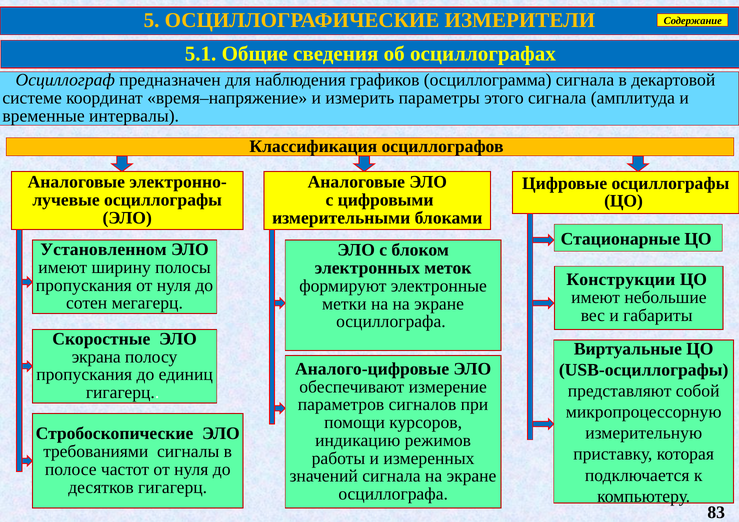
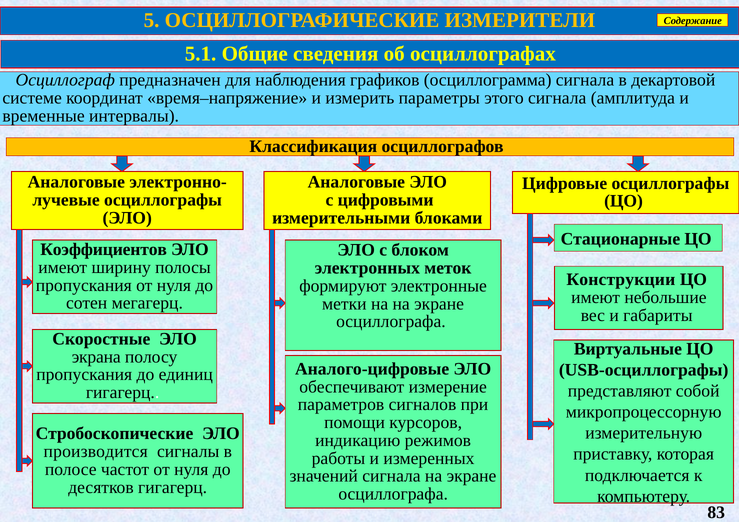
Установленном: Установленном -> Коэффициентов
требованиями: требованиями -> производится
